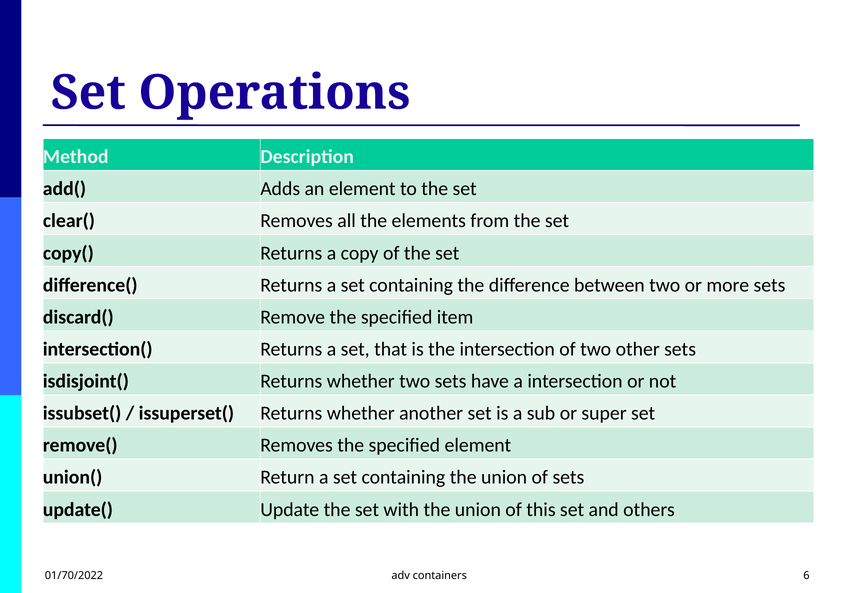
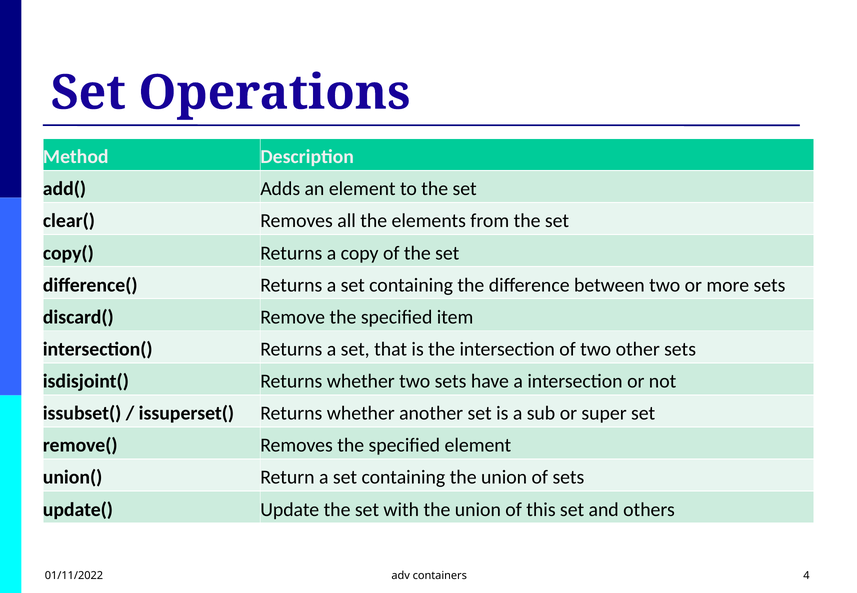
01/70/2022: 01/70/2022 -> 01/11/2022
6: 6 -> 4
